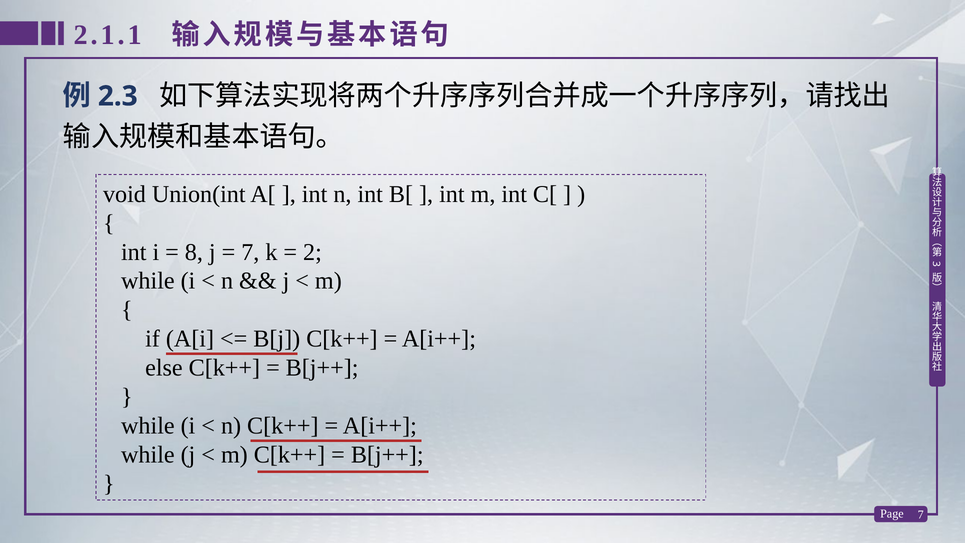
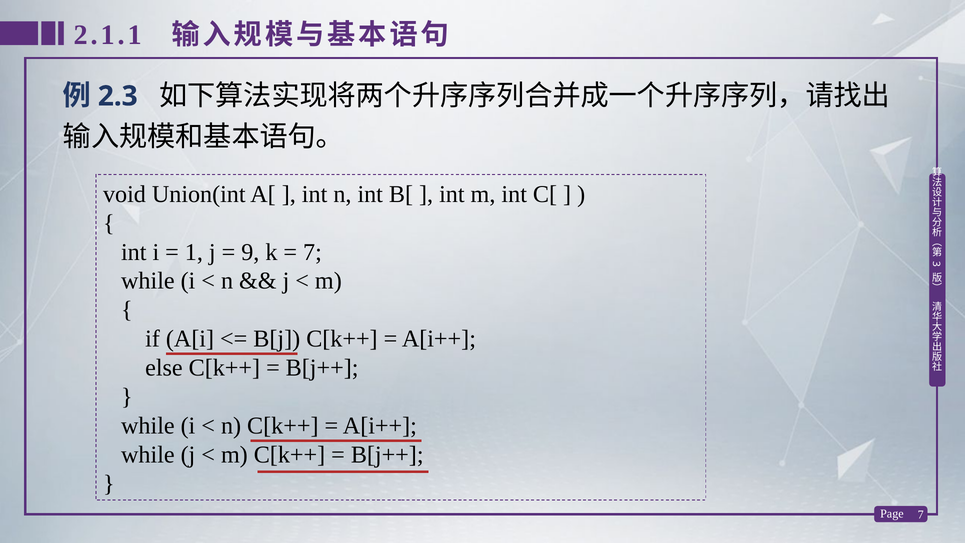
8: 8 -> 1
7 at (250, 252): 7 -> 9
2 at (312, 252): 2 -> 7
